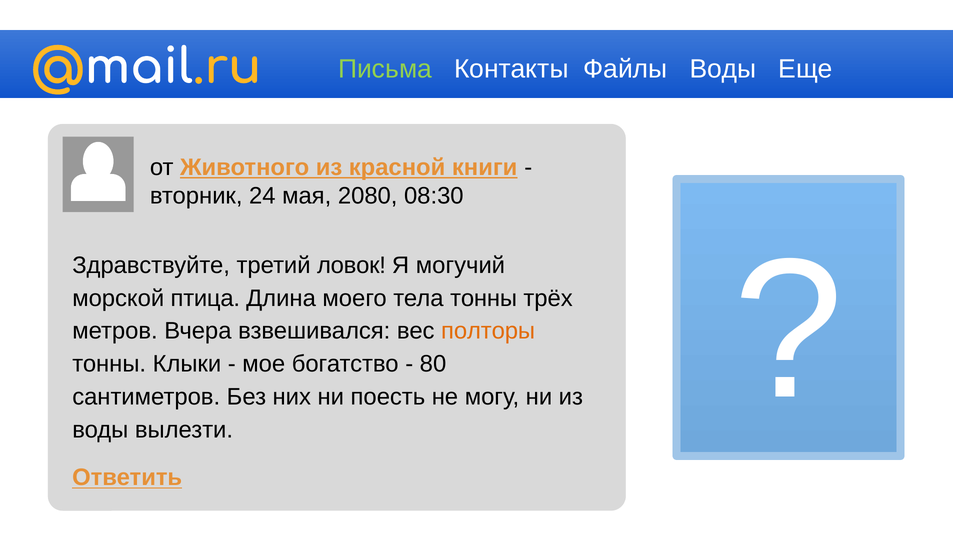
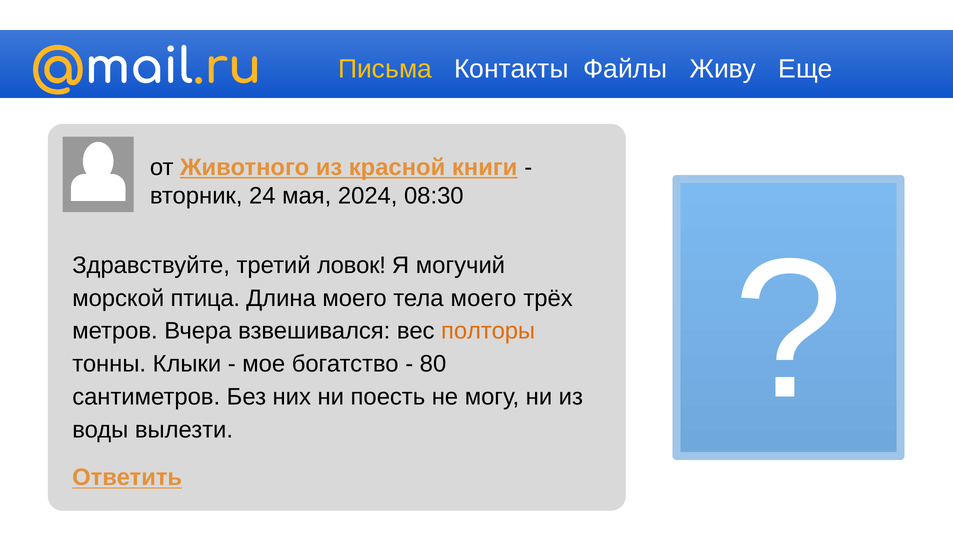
Письма colour: light green -> yellow
Файлы Воды: Воды -> Живу
2080: 2080 -> 2024
тела тонны: тонны -> моего
